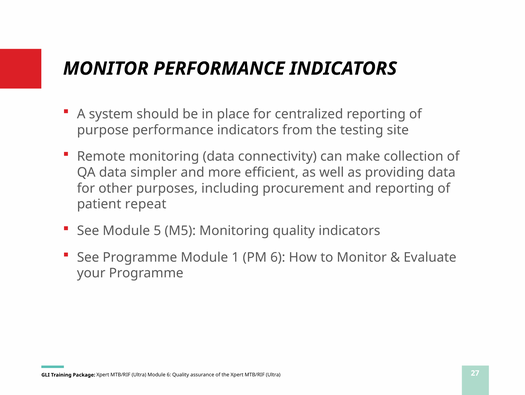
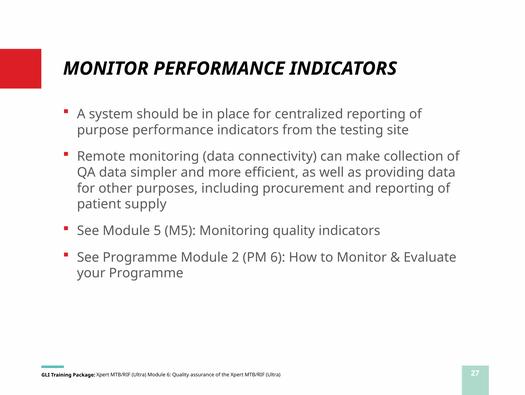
repeat: repeat -> supply
1: 1 -> 2
